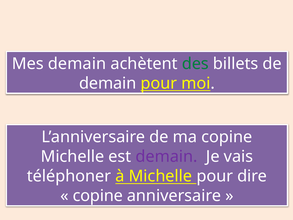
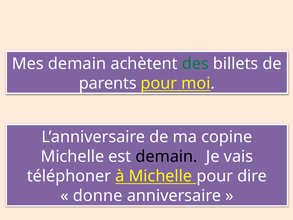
demain at (108, 83): demain -> parents
demain at (166, 156) colour: purple -> black
copine at (98, 195): copine -> donne
